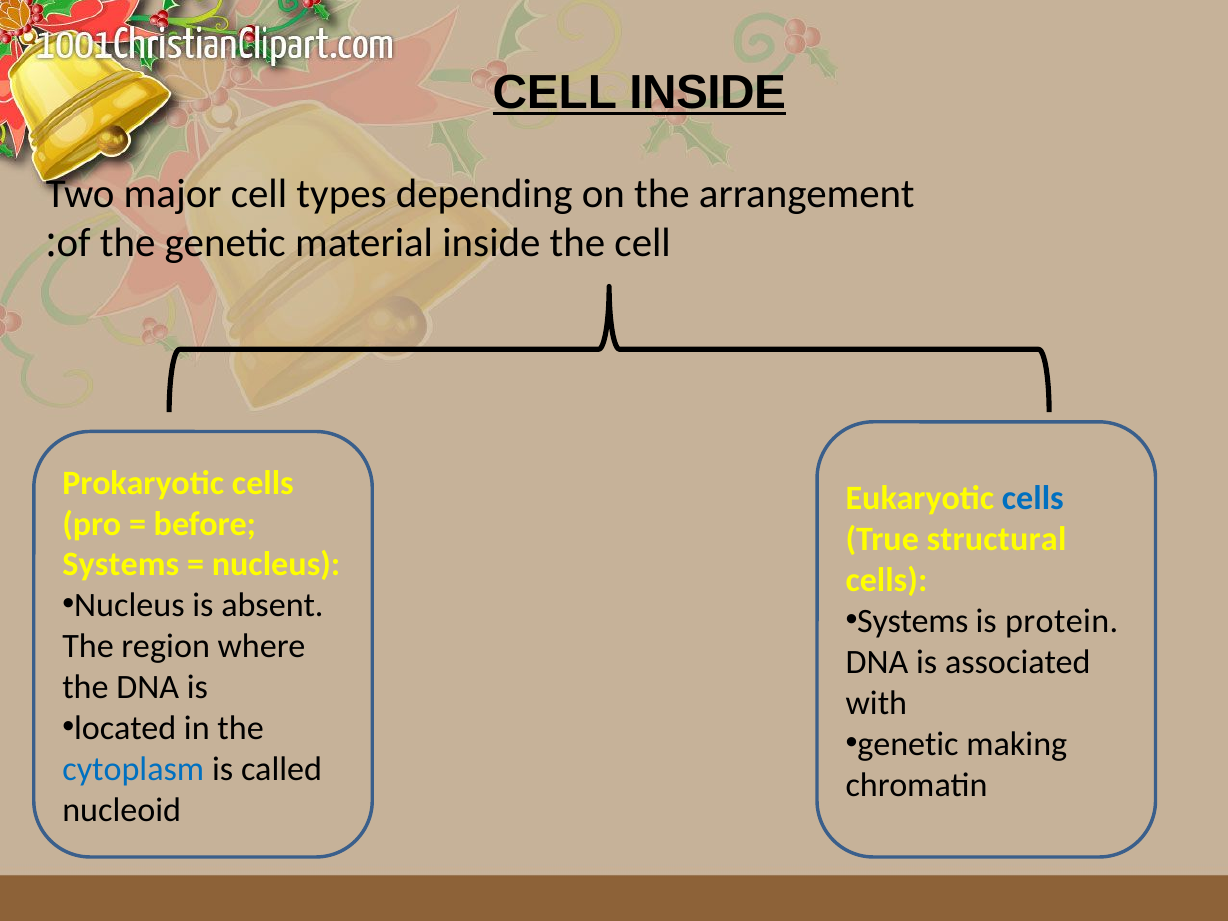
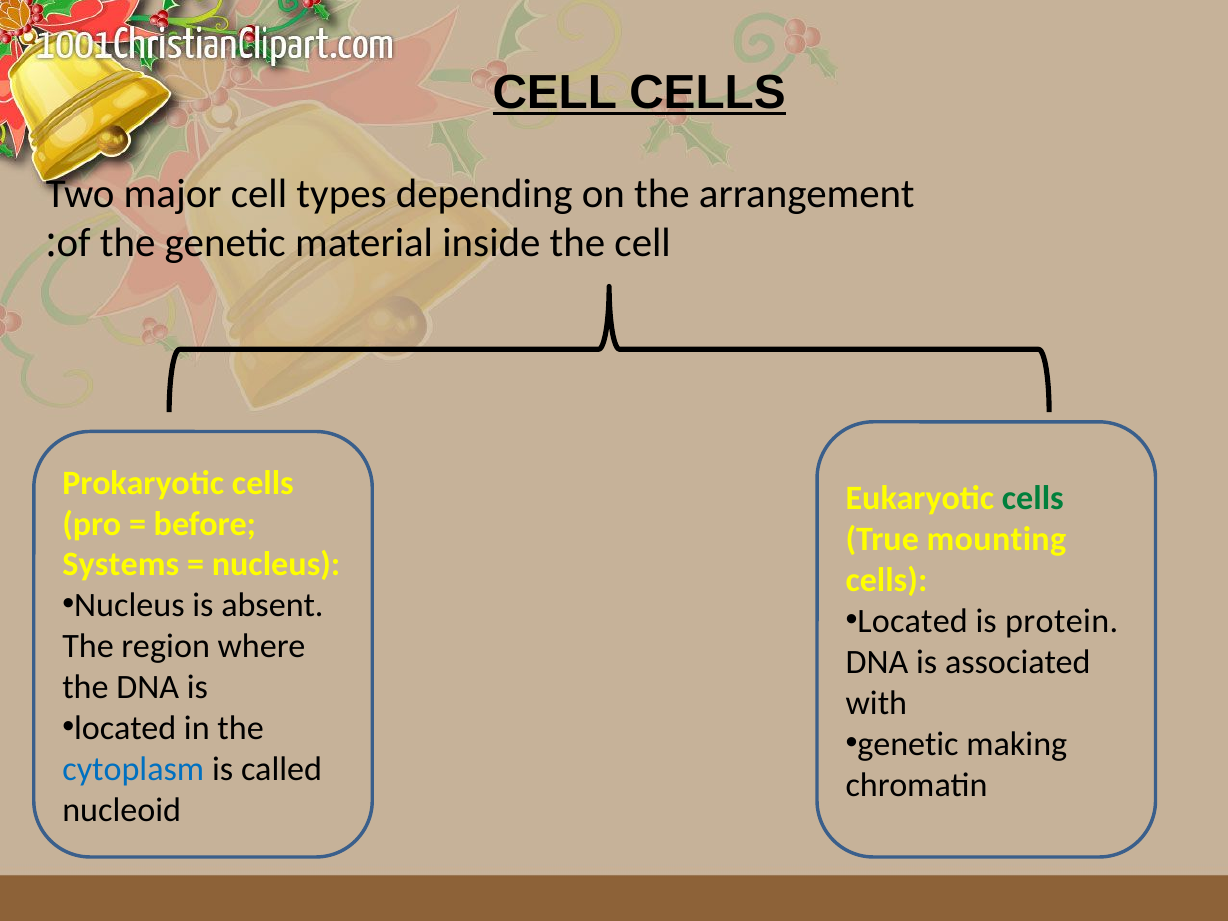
CELL INSIDE: INSIDE -> CELLS
cells at (1033, 498) colour: blue -> green
structural: structural -> mounting
Systems at (913, 621): Systems -> Located
